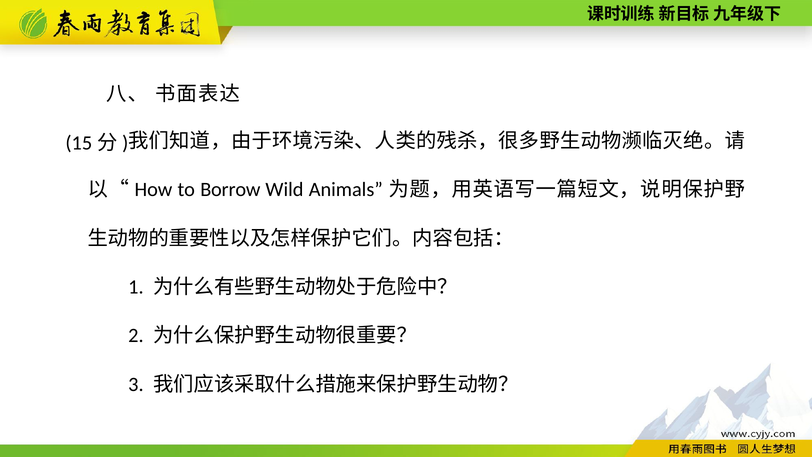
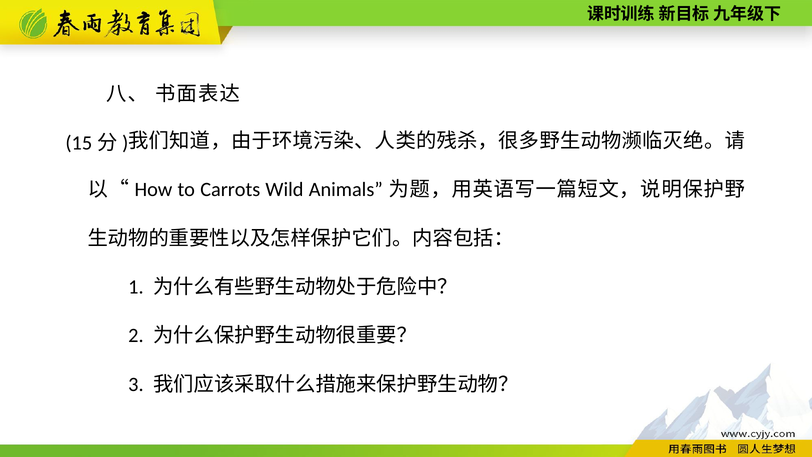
Borrow: Borrow -> Carrots
